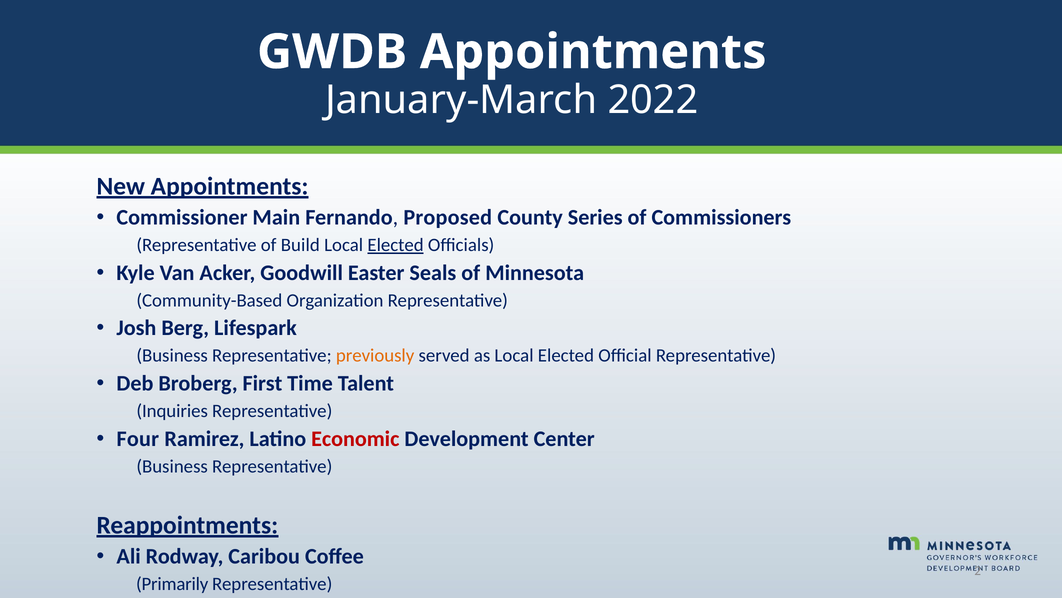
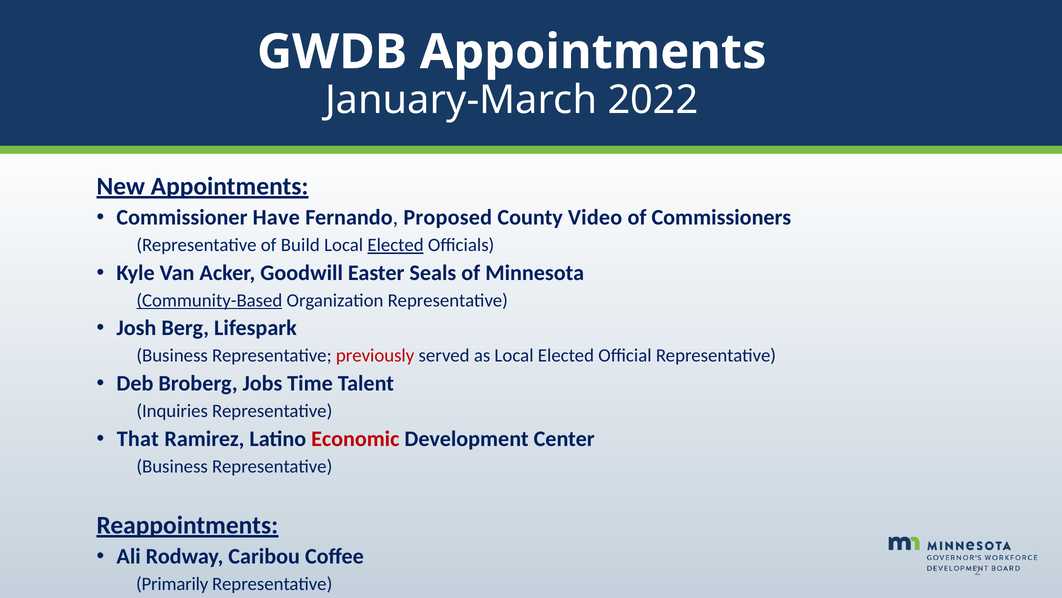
Main: Main -> Have
Series: Series -> Video
Community-Based underline: none -> present
previously colour: orange -> red
First: First -> Jobs
Four: Four -> That
